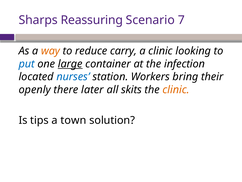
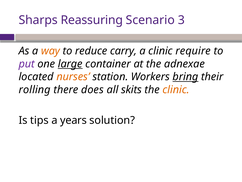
7: 7 -> 3
looking: looking -> require
put colour: blue -> purple
infection: infection -> adnexae
nurses colour: blue -> orange
bring underline: none -> present
openly: openly -> rolling
later: later -> does
town: town -> years
